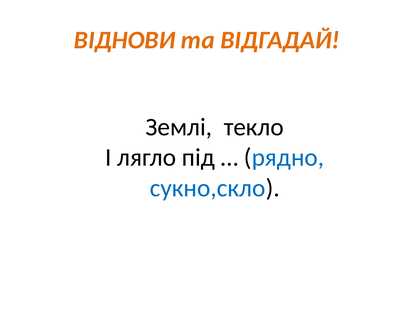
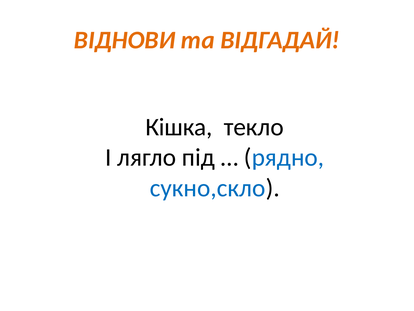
Землі: Землі -> Кішка
